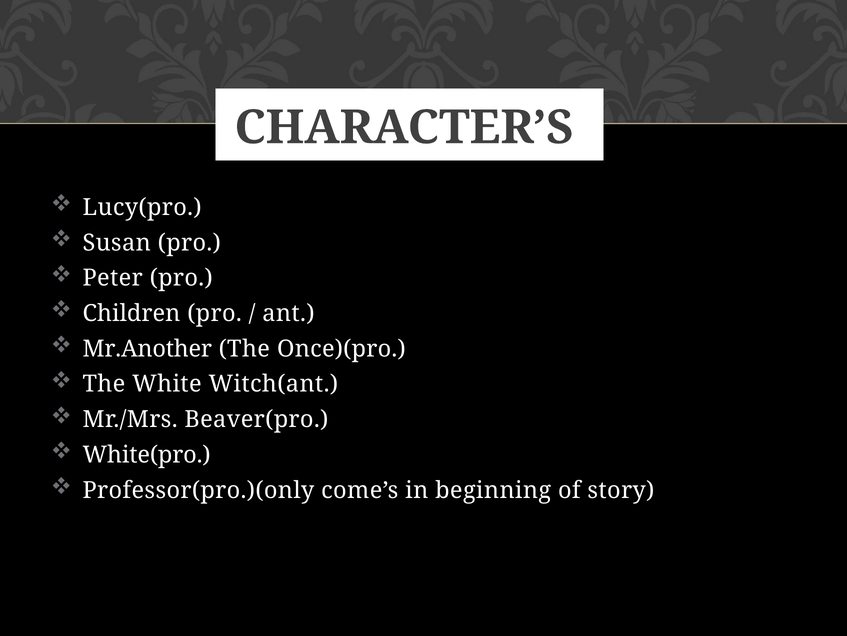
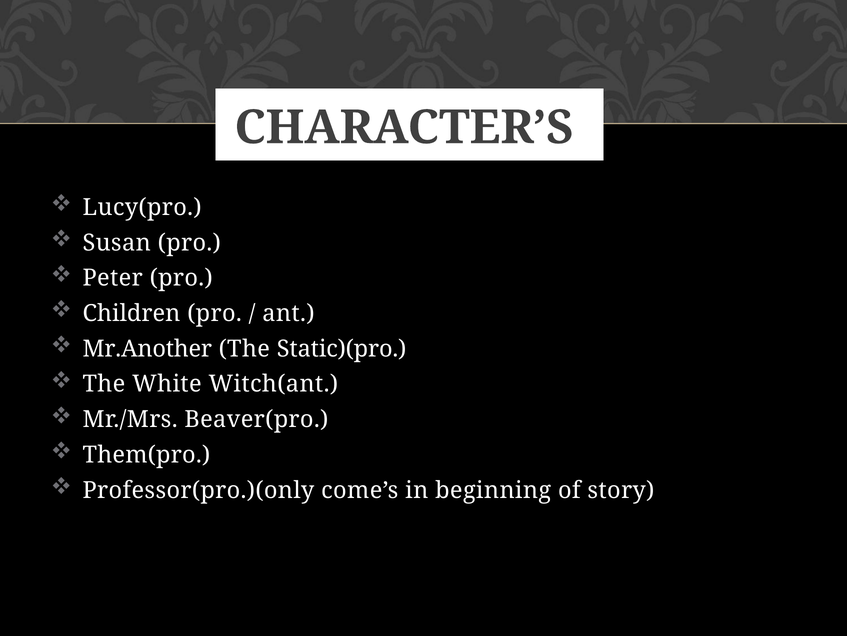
Once)(pro: Once)(pro -> Static)(pro
White(pro: White(pro -> Them(pro
